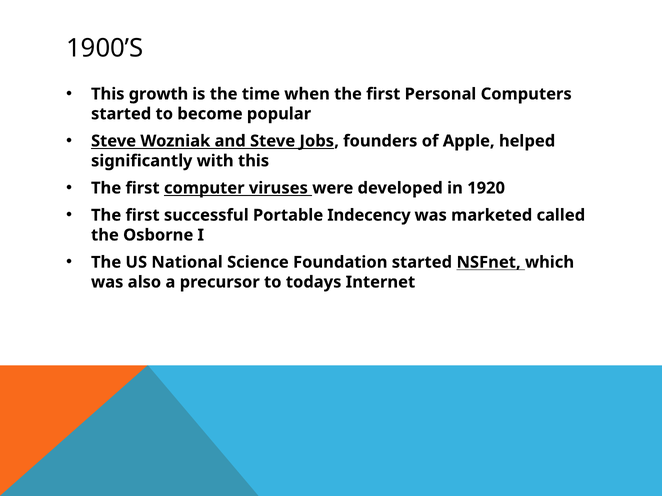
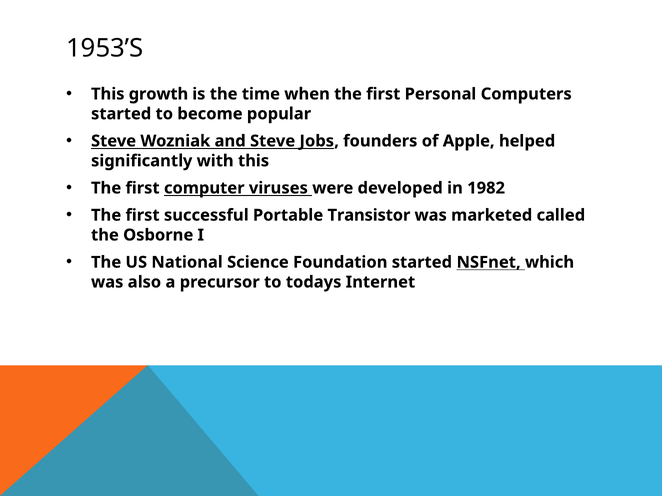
1900’S: 1900’S -> 1953’S
1920: 1920 -> 1982
Indecency: Indecency -> Transistor
